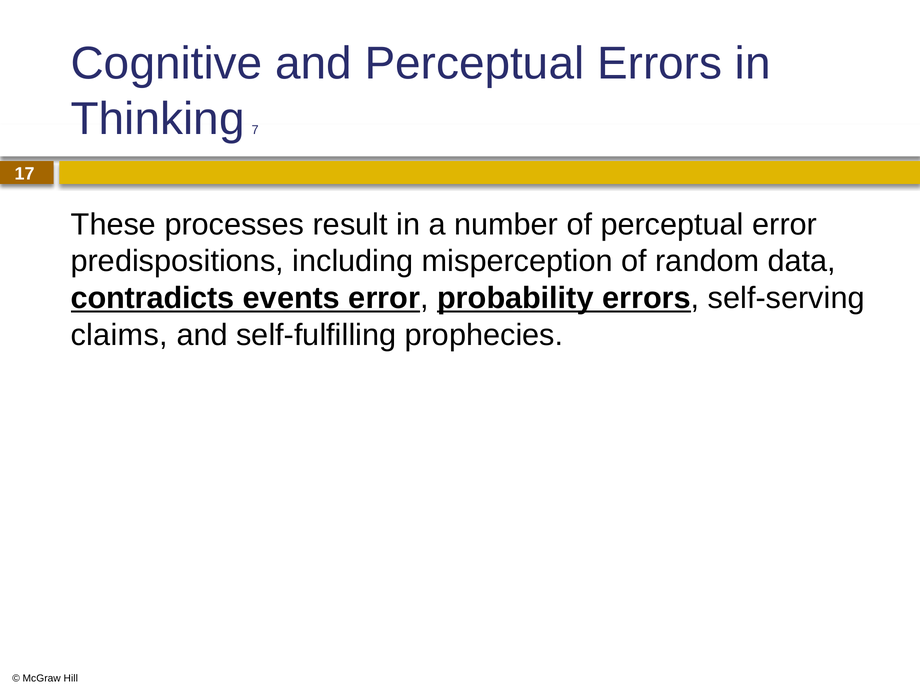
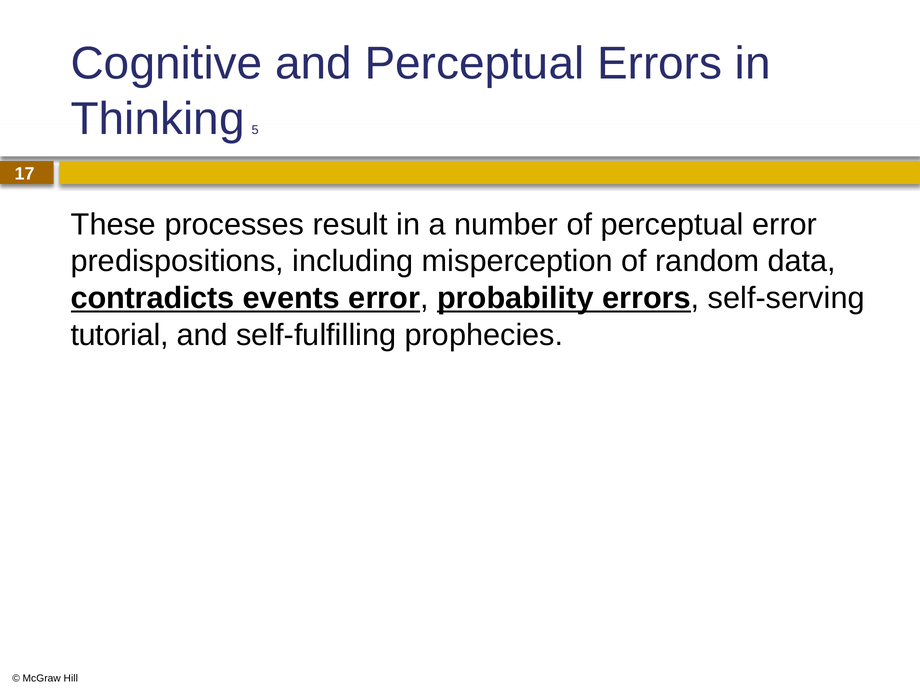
7: 7 -> 5
claims: claims -> tutorial
